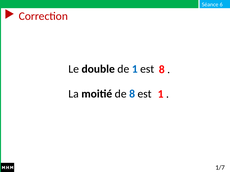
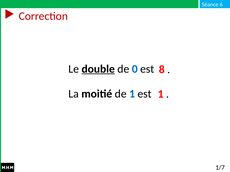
double underline: none -> present
de 1: 1 -> 0
de 8: 8 -> 1
